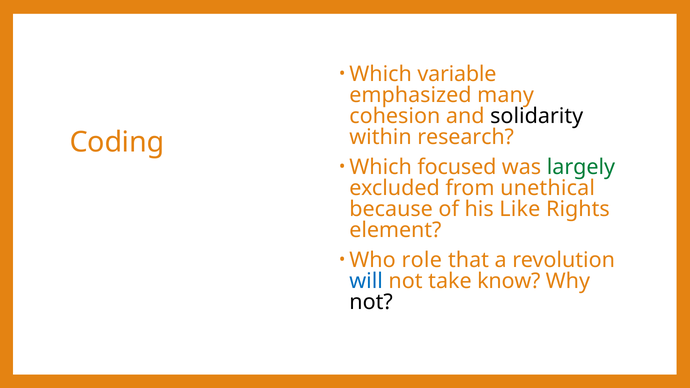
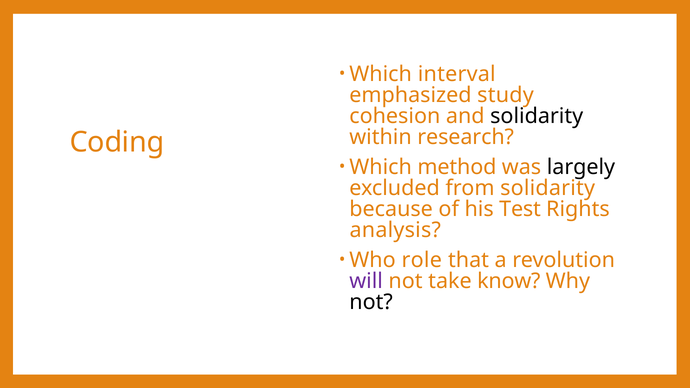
variable: variable -> interval
many: many -> study
focused: focused -> method
largely colour: green -> black
from unethical: unethical -> solidarity
Like: Like -> Test
element: element -> analysis
will colour: blue -> purple
